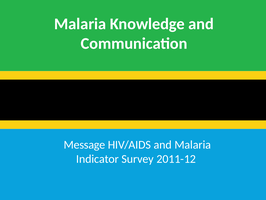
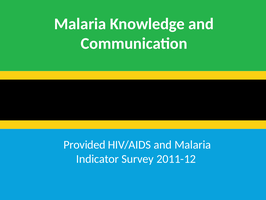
Message: Message -> Provided
